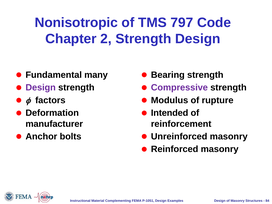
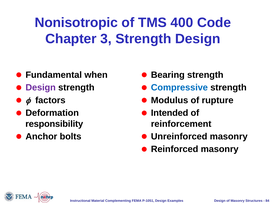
797: 797 -> 400
2: 2 -> 3
many: many -> when
Compressive colour: purple -> blue
manufacturer: manufacturer -> responsibility
